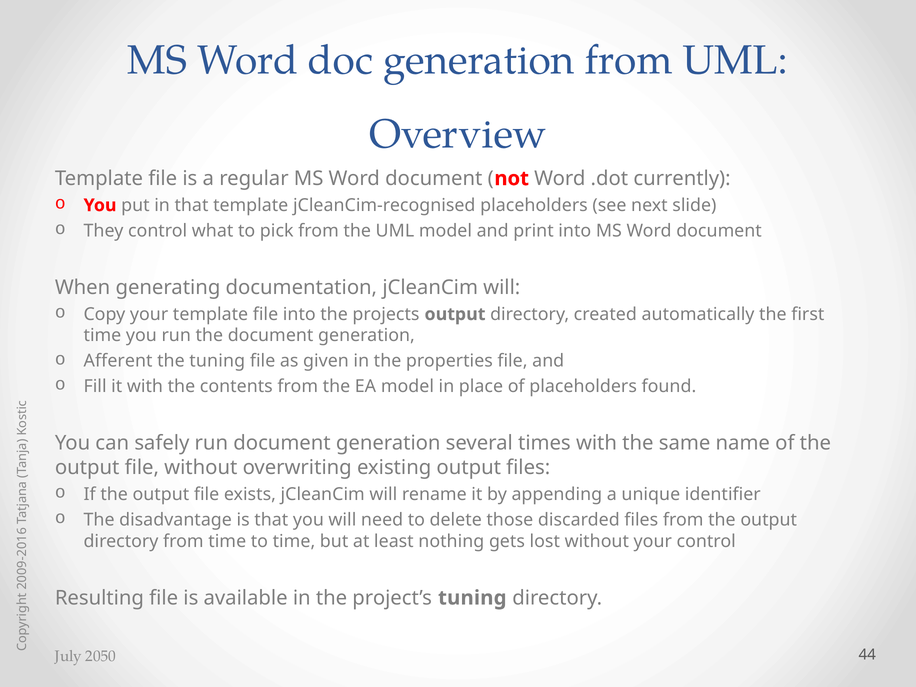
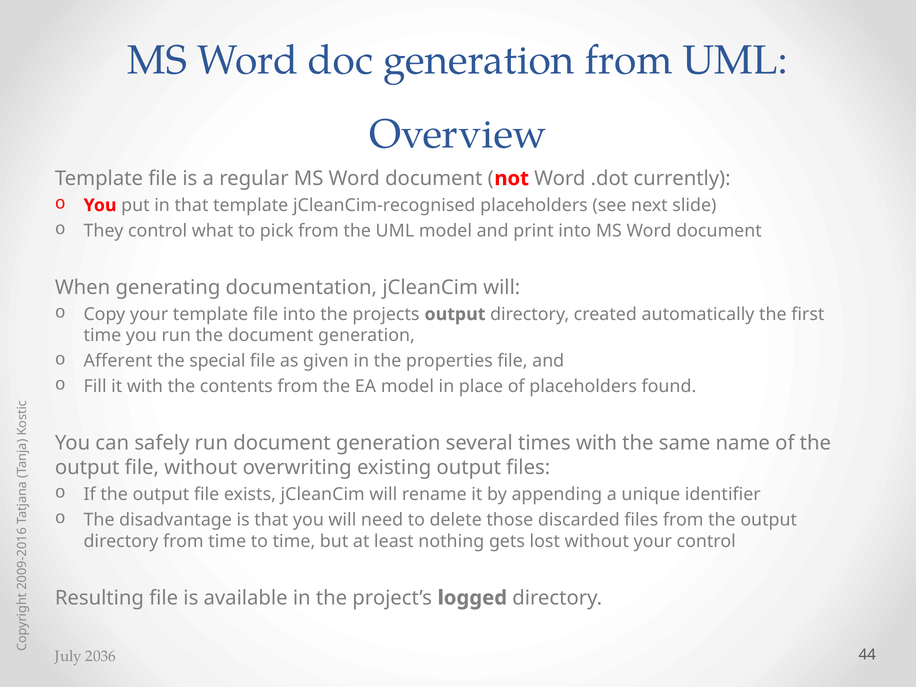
the tuning: tuning -> special
project’s tuning: tuning -> logged
2050: 2050 -> 2036
